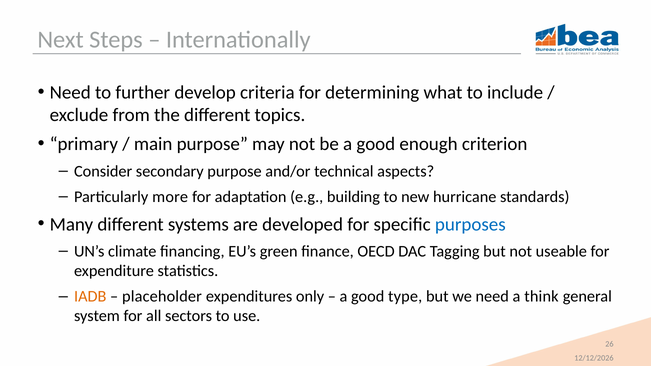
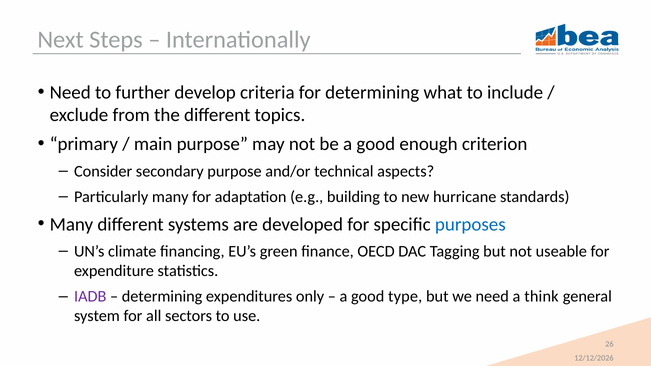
Particularly more: more -> many
IADB colour: orange -> purple
placeholder at (162, 297): placeholder -> determining
